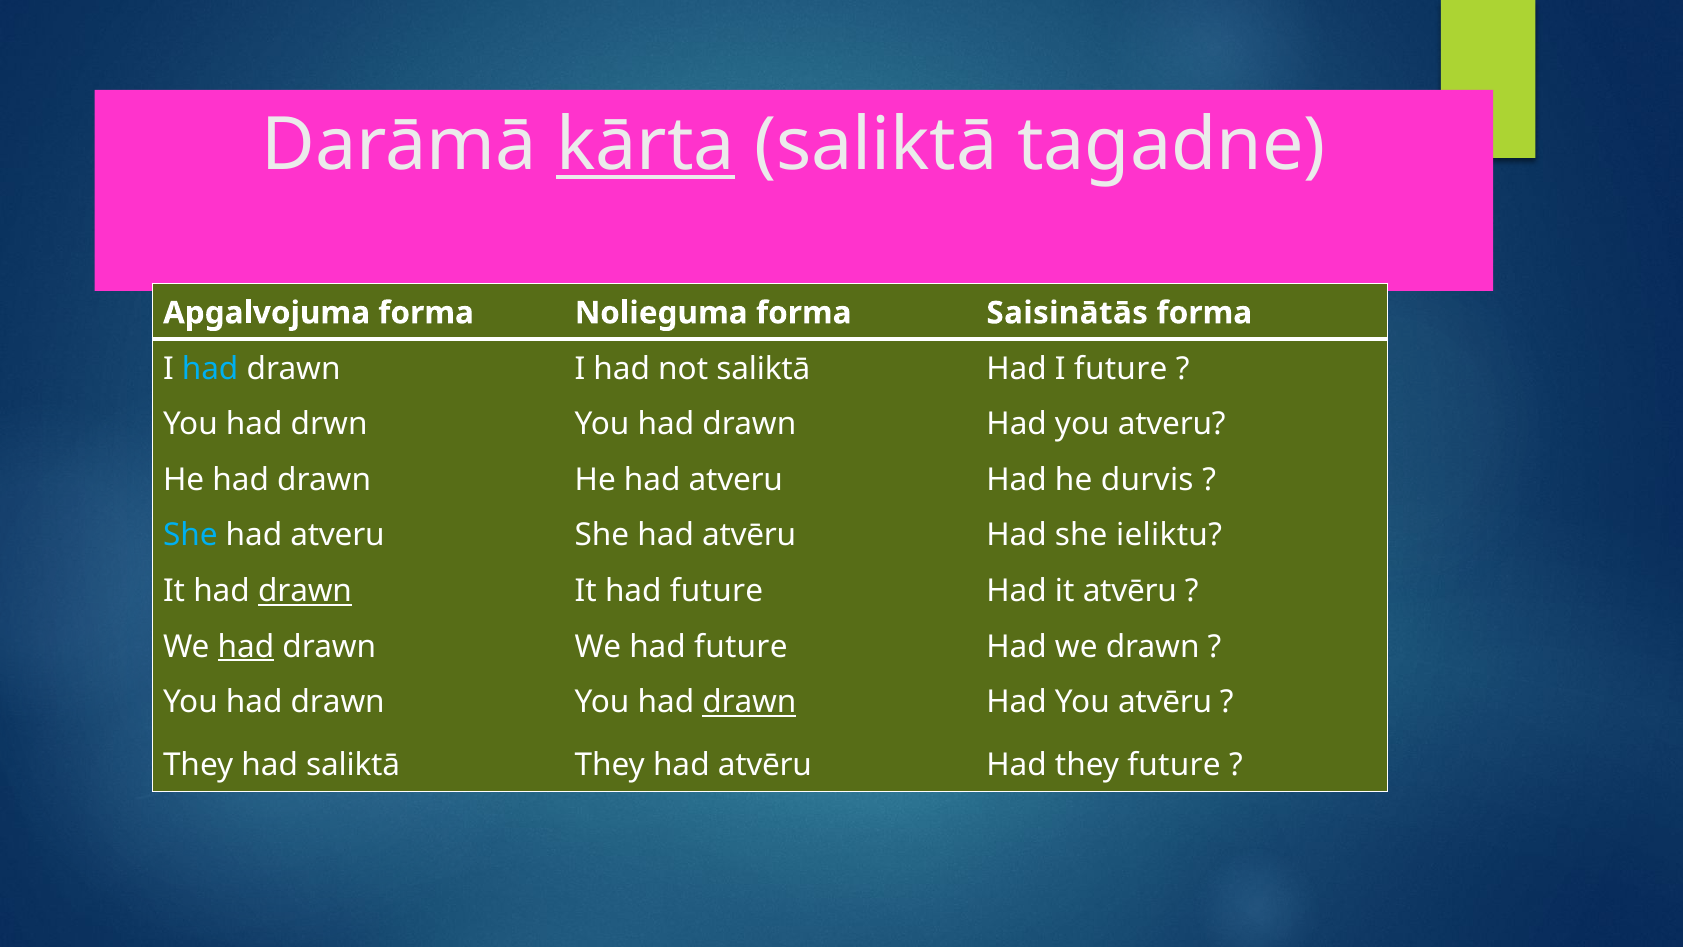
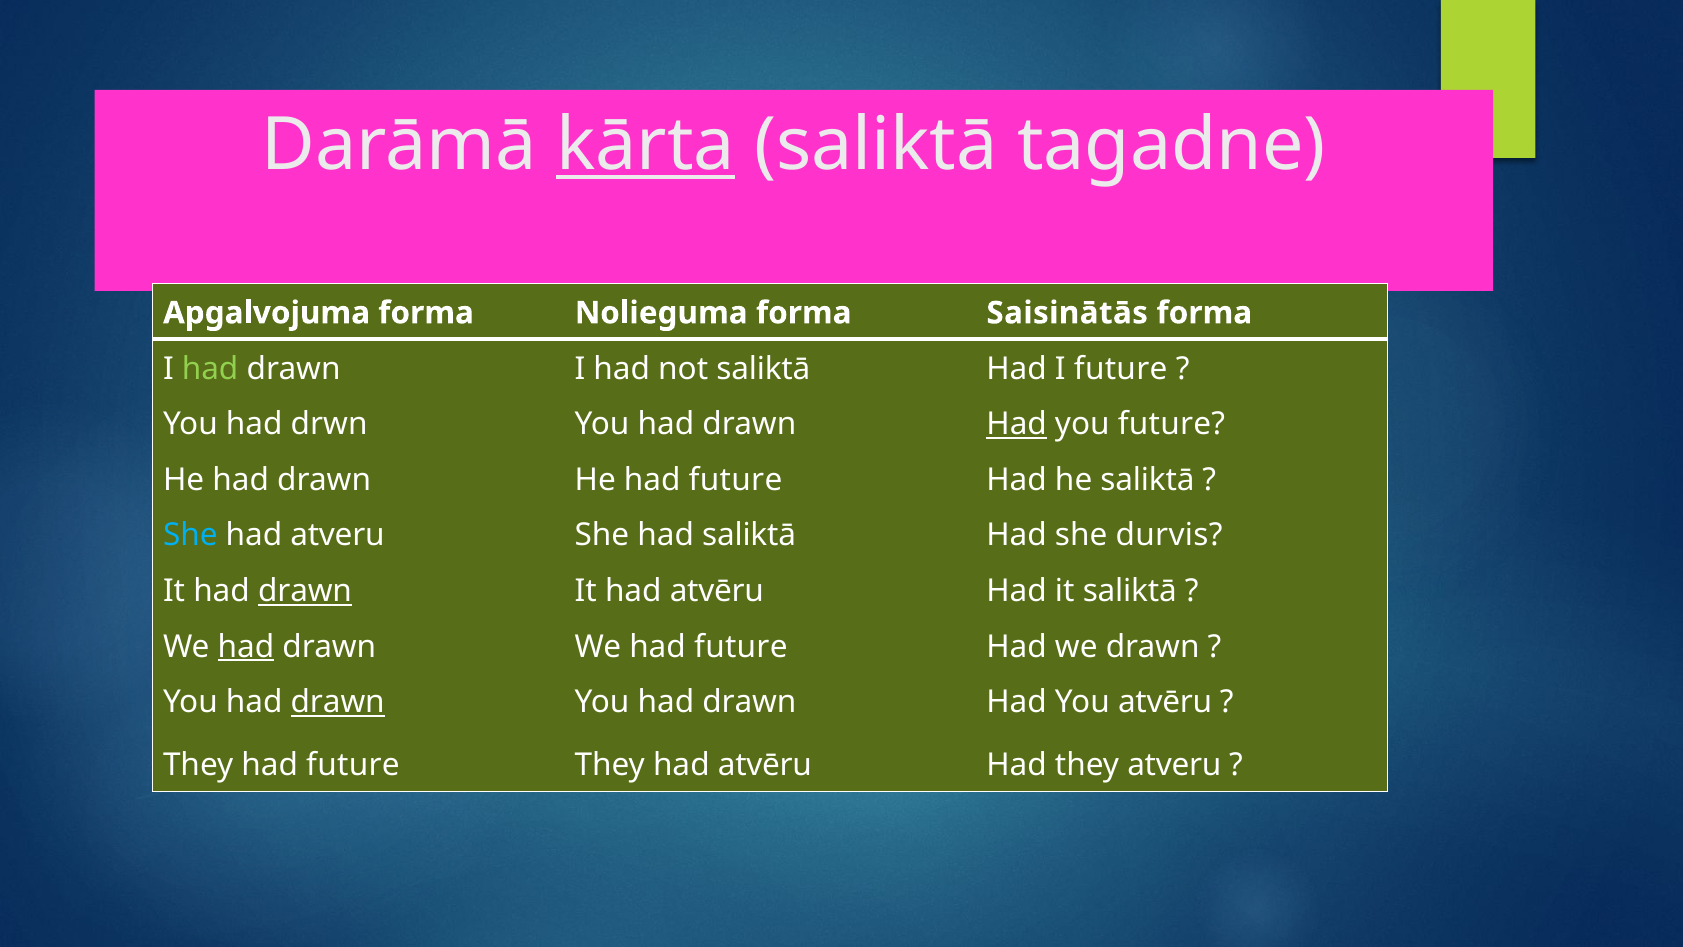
had at (210, 369) colour: light blue -> light green
Had at (1017, 424) underline: none -> present
you atveru: atveru -> future
He had atveru: atveru -> future
he durvis: durvis -> saliktā
She had atvēru: atvēru -> saliktā
ieliktu: ieliktu -> durvis
It had future: future -> atvēru
it atvēru: atvēru -> saliktā
drawn at (338, 702) underline: none -> present
drawn at (749, 702) underline: present -> none
They had saliktā: saliktā -> future
they future: future -> atveru
